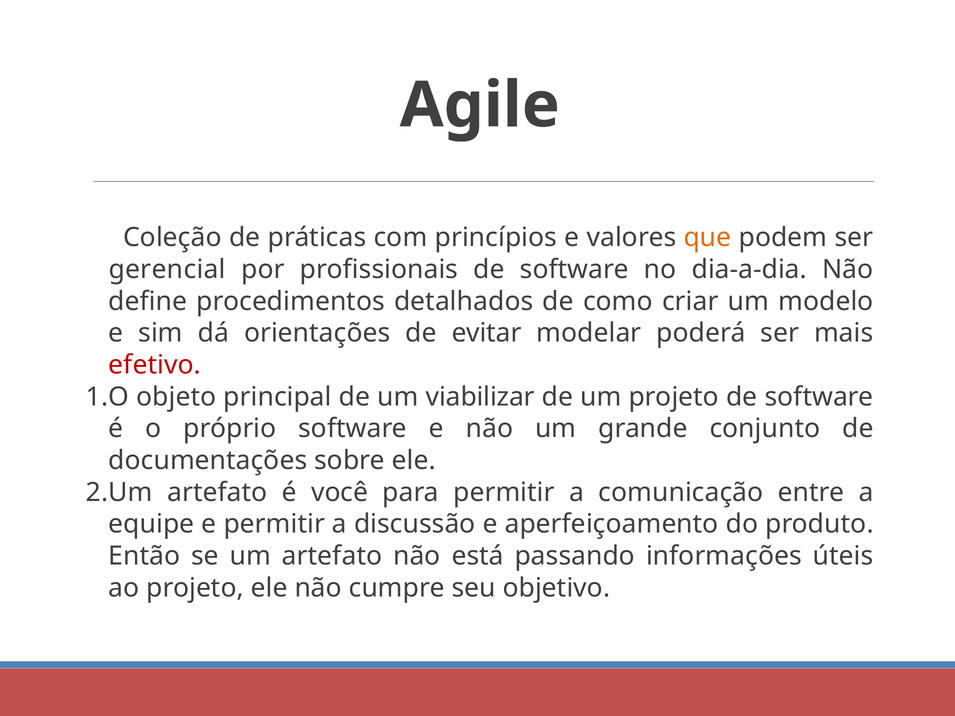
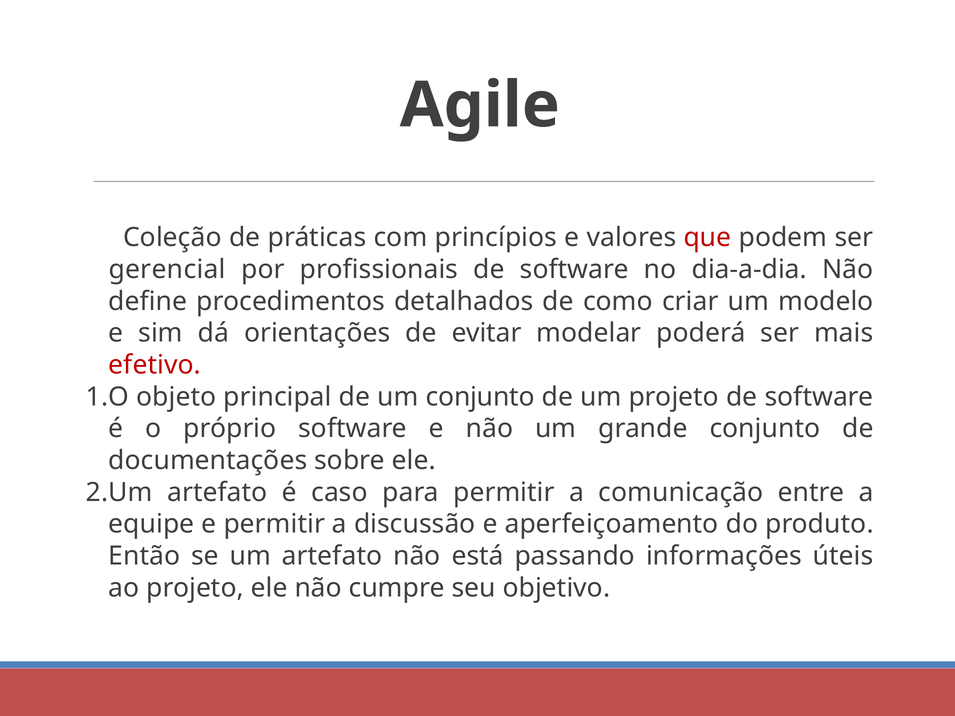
que colour: orange -> red
um viabilizar: viabilizar -> conjunto
você: você -> caso
